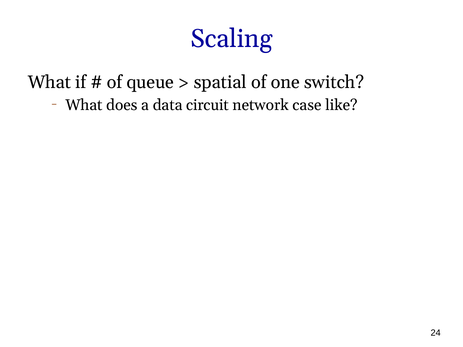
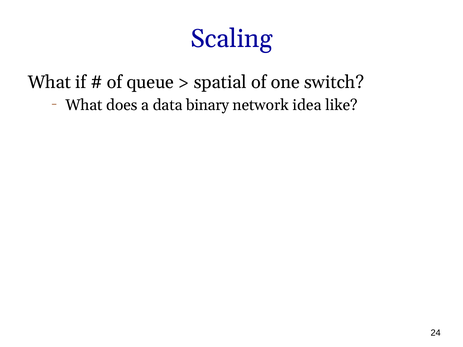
circuit: circuit -> binary
case: case -> idea
